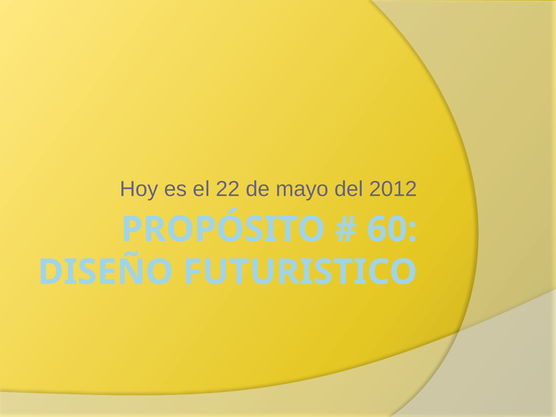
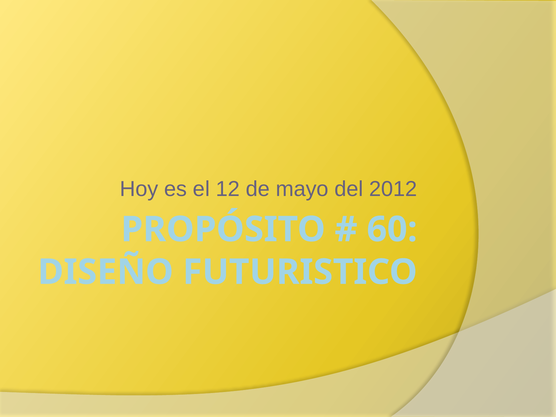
22: 22 -> 12
